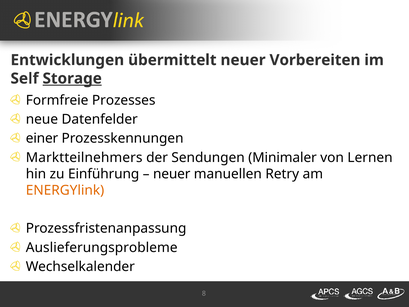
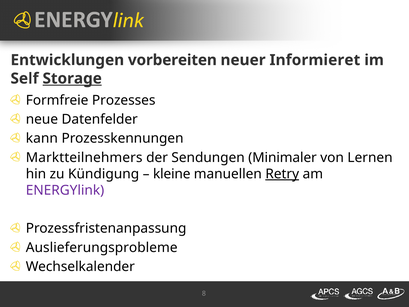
übermittelt: übermittelt -> vorbereiten
Vorbereiten: Vorbereiten -> Informieret
einer: einer -> kann
Einführung: Einführung -> Kündigung
neuer at (172, 174): neuer -> kleine
Retry underline: none -> present
ENERGYlink colour: orange -> purple
